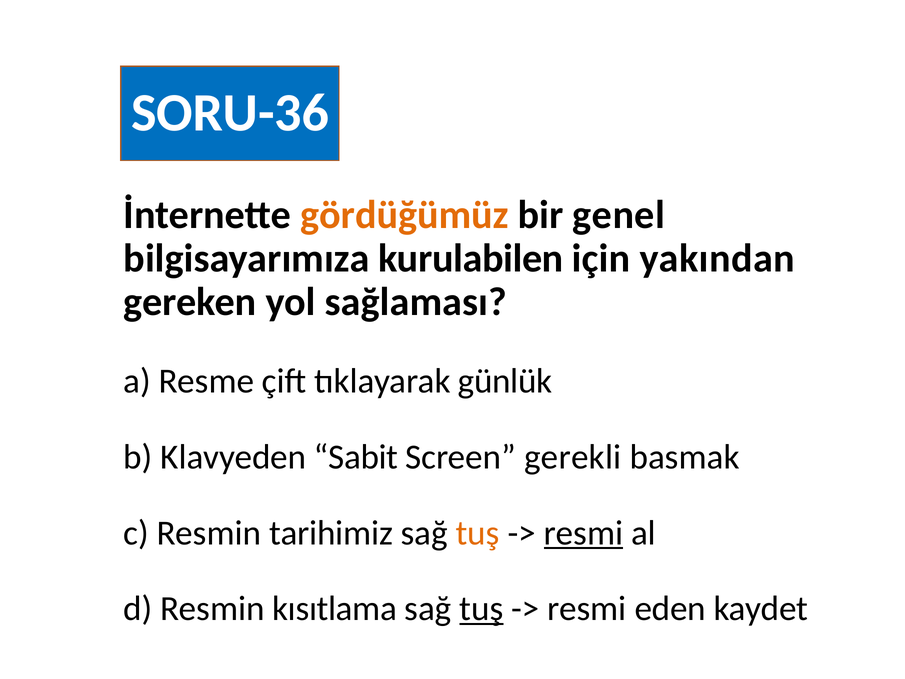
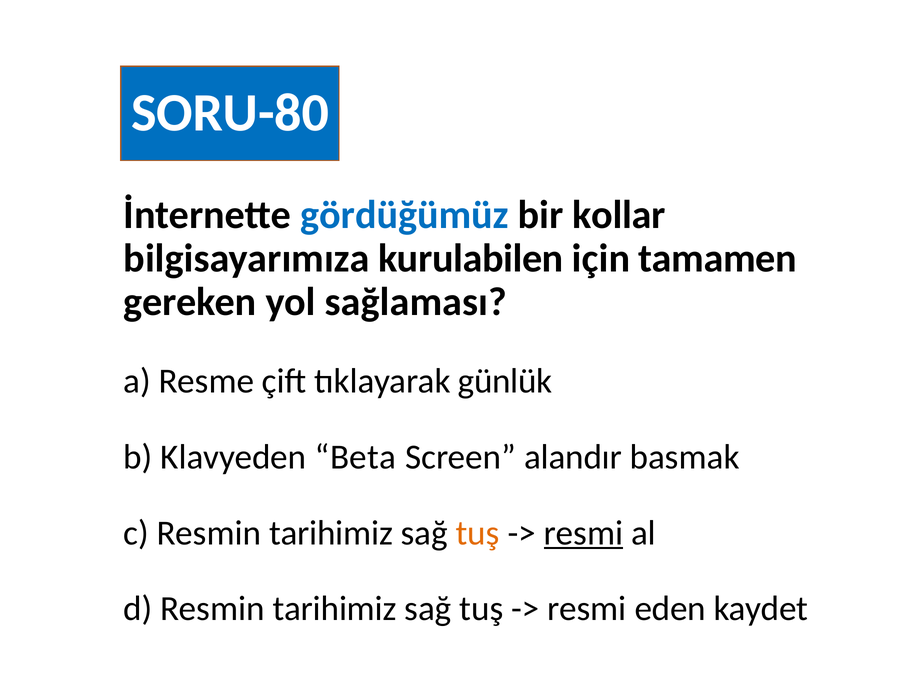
SORU-36: SORU-36 -> SORU-80
gördüğümüz colour: orange -> blue
genel: genel -> kollar
yakından: yakından -> tamamen
Sabit: Sabit -> Beta
gerekli: gerekli -> alandır
d Resmin kısıtlama: kısıtlama -> tarihimiz
tuş at (481, 608) underline: present -> none
